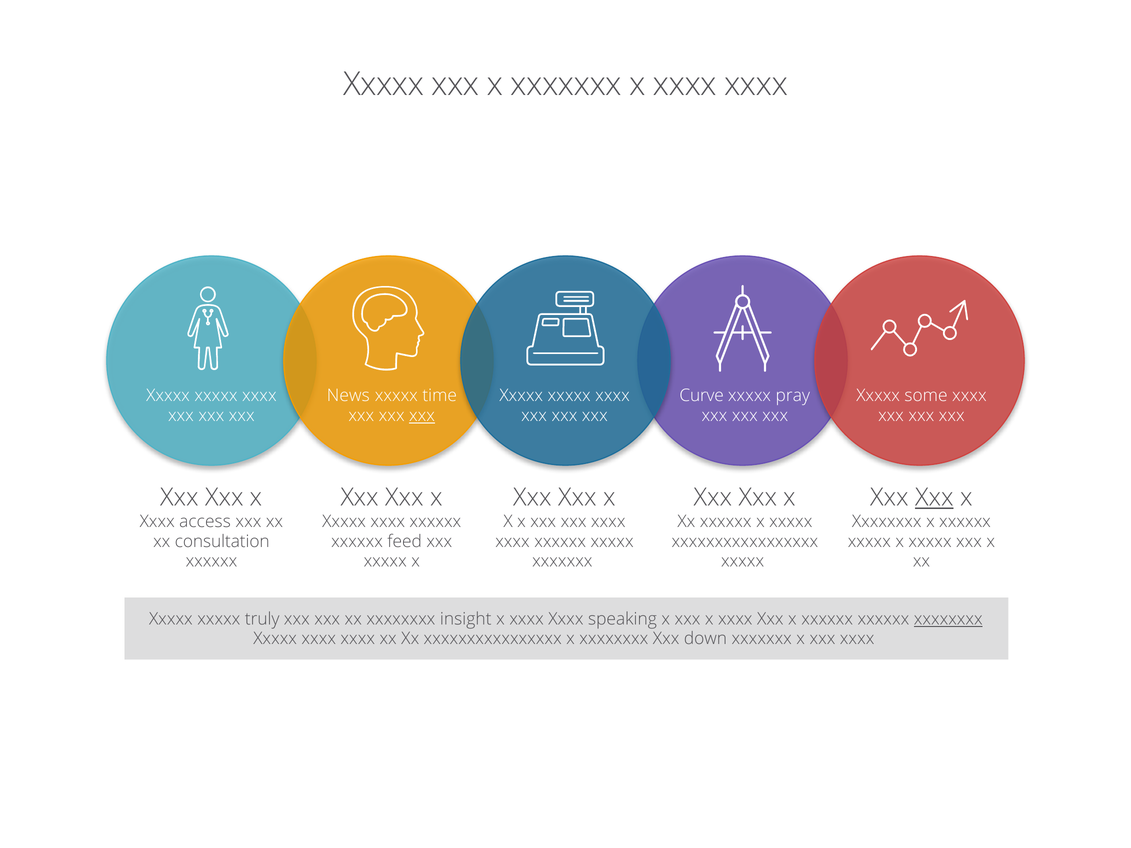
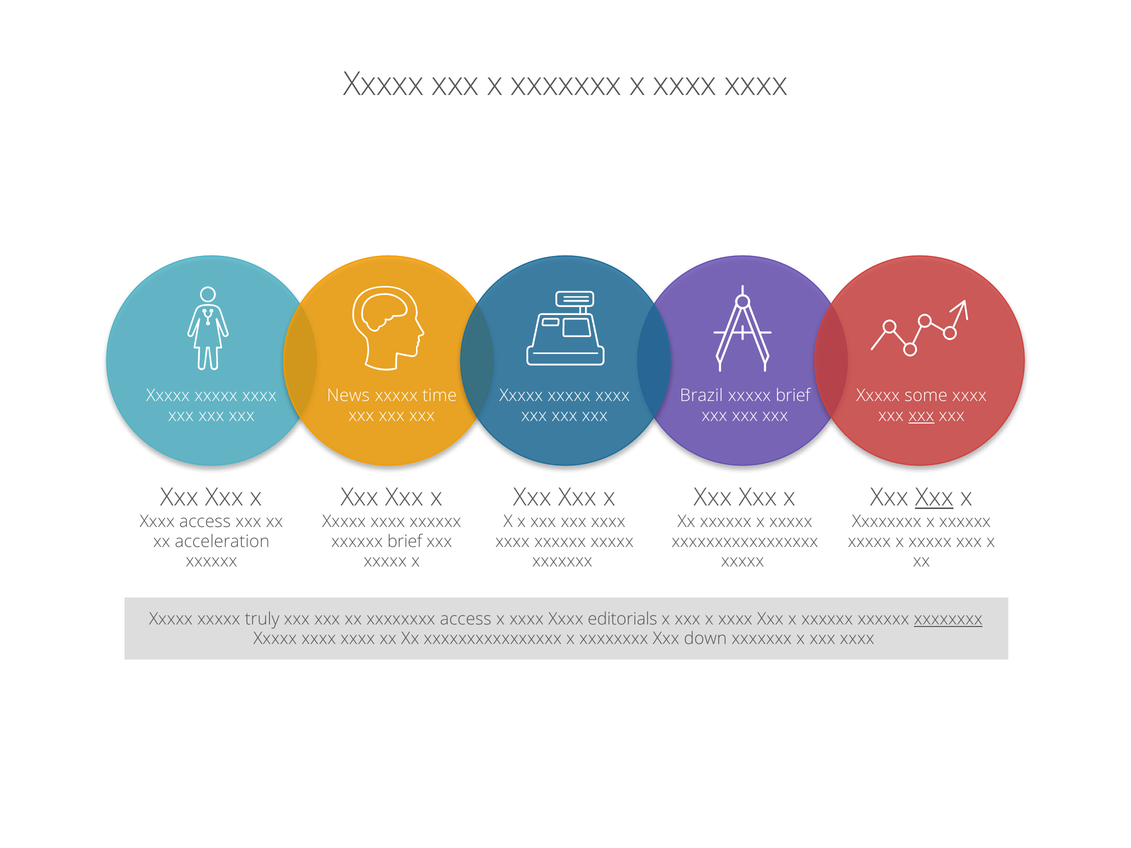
Curve: Curve -> Brazil
xxxxx pray: pray -> brief
xxx at (422, 415) underline: present -> none
xxx at (921, 415) underline: none -> present
consultation: consultation -> acceleration
xxxxxx feed: feed -> brief
xxxxxxxx insight: insight -> access
speaking: speaking -> editorials
